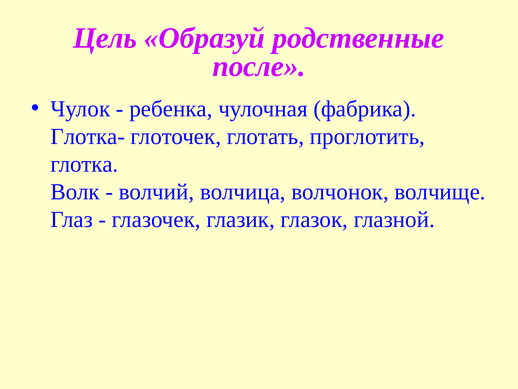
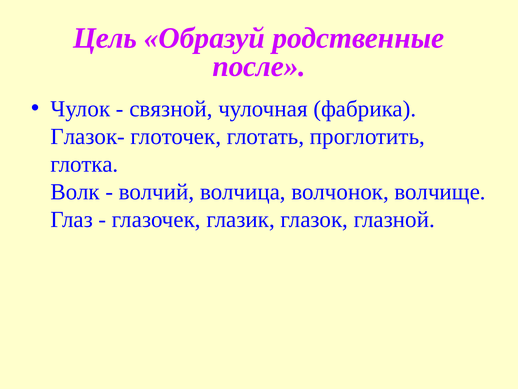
ребенка: ребенка -> связной
Глотка-: Глотка- -> Глазок-
